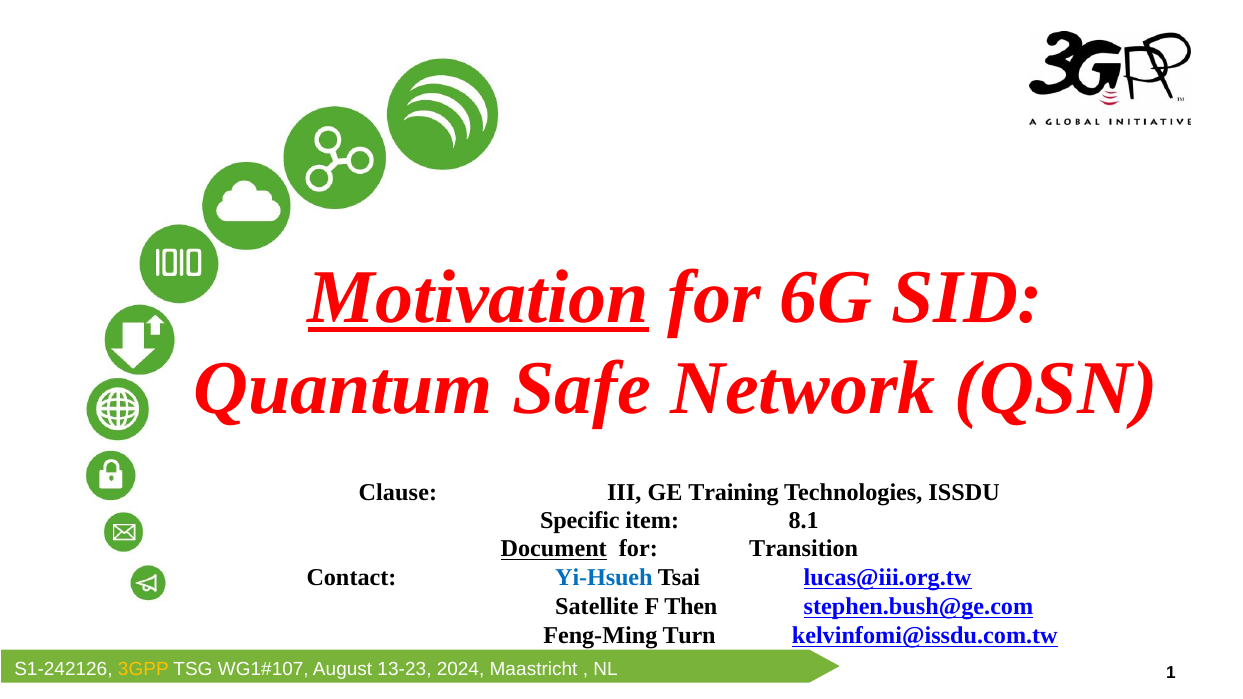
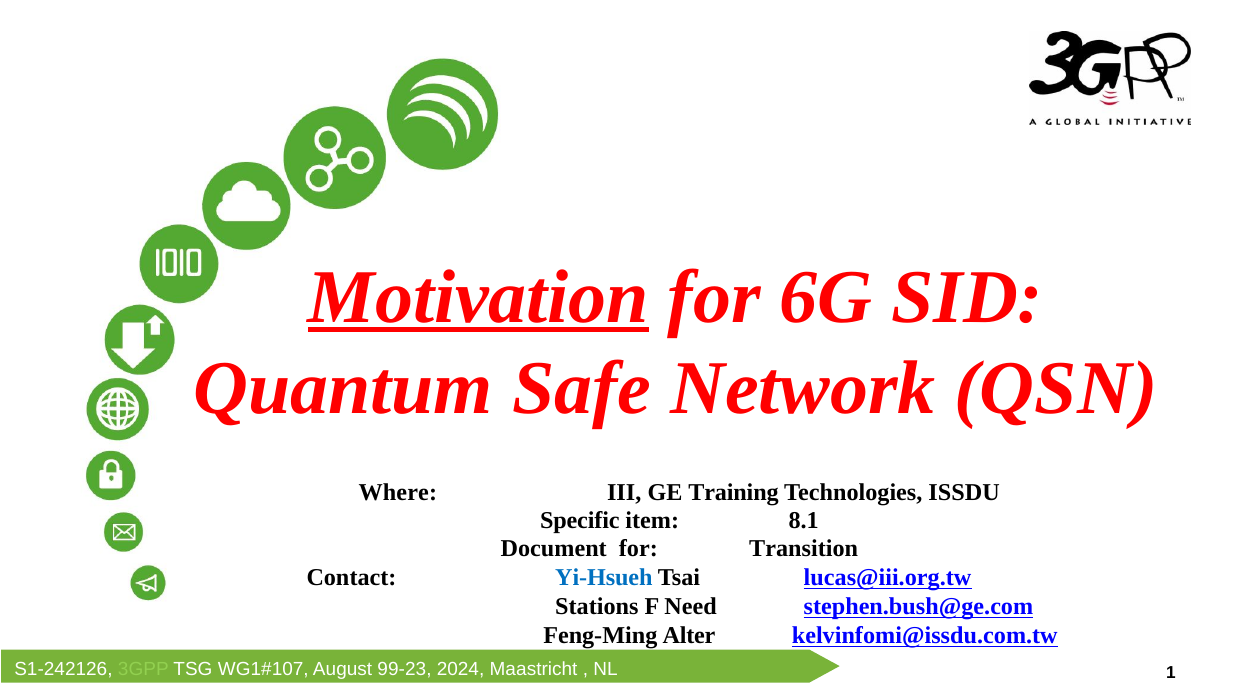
Clause: Clause -> Where
Document underline: present -> none
Satellite: Satellite -> Stations
Then: Then -> Need
Turn: Turn -> Alter
3GPP at (143, 670) colour: yellow -> light green
13-23: 13-23 -> 99-23
